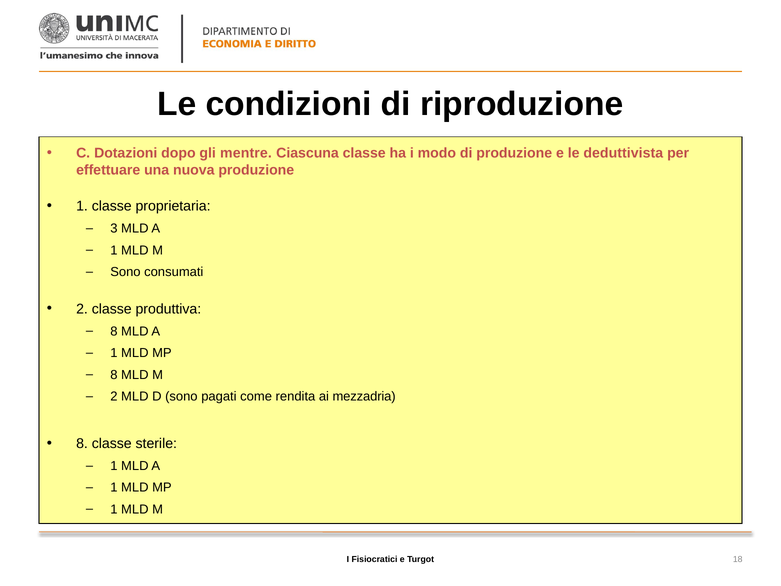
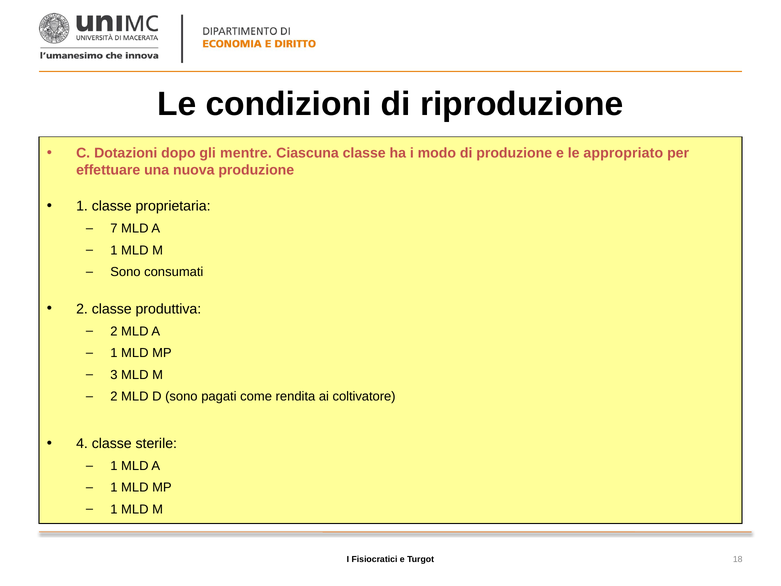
deduttivista: deduttivista -> appropriato
3: 3 -> 7
8 at (114, 331): 8 -> 2
8 at (114, 375): 8 -> 3
mezzadria: mezzadria -> coltivatore
8 at (82, 443): 8 -> 4
